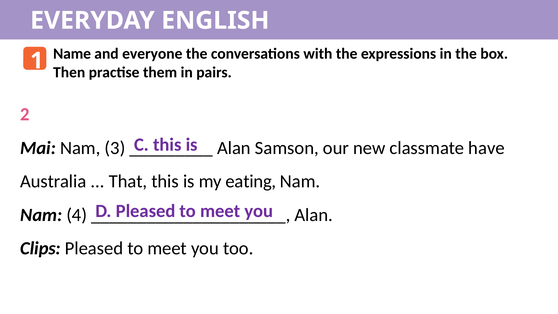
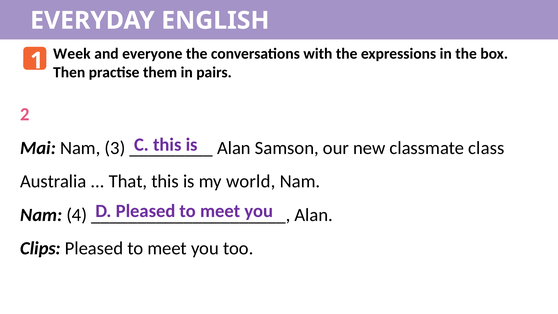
Name: Name -> Week
have: have -> class
eating: eating -> world
